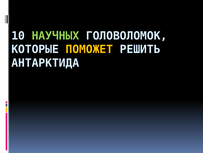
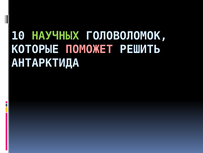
ПОМОЖЕТ colour: yellow -> pink
